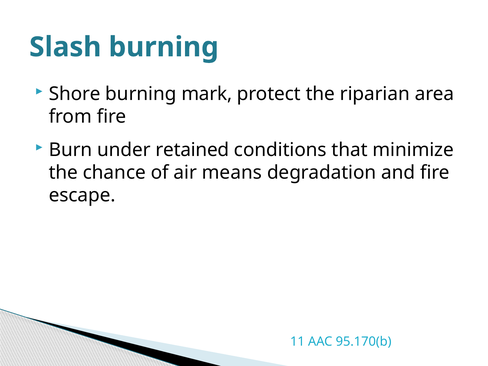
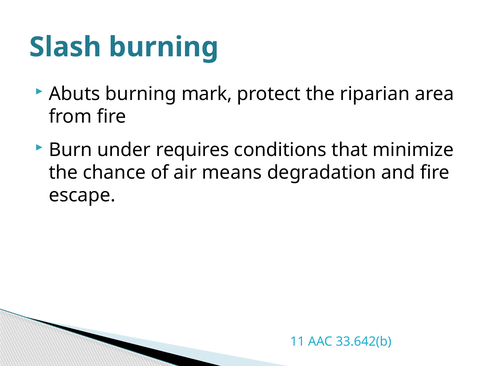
Shore: Shore -> Abuts
retained: retained -> requires
95.170(b: 95.170(b -> 33.642(b
